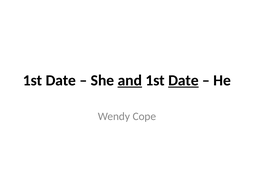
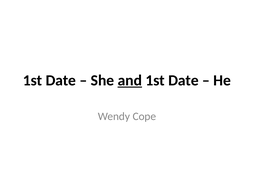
Date at (183, 81) underline: present -> none
